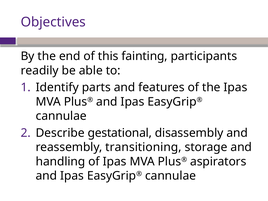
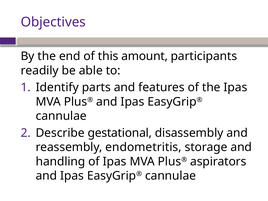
fainting: fainting -> amount
transitioning: transitioning -> endometritis
